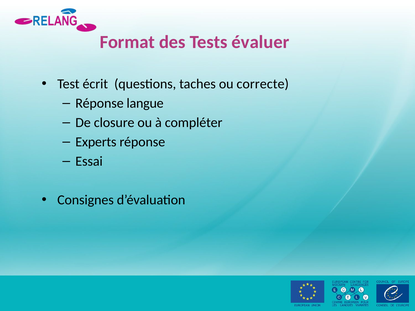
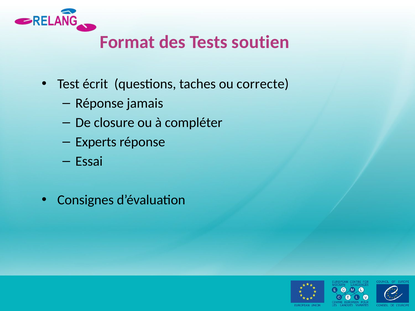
évaluer: évaluer -> soutien
langue: langue -> jamais
